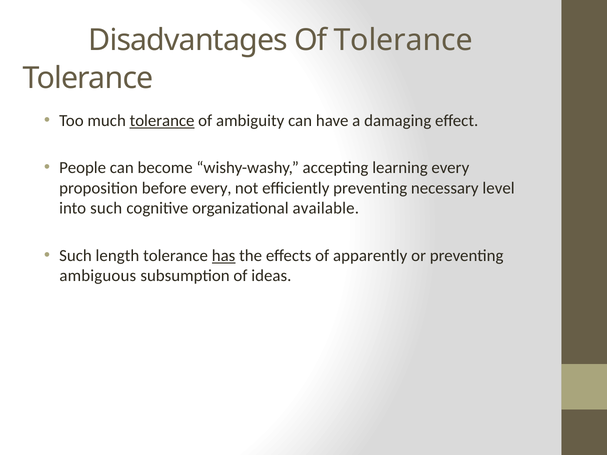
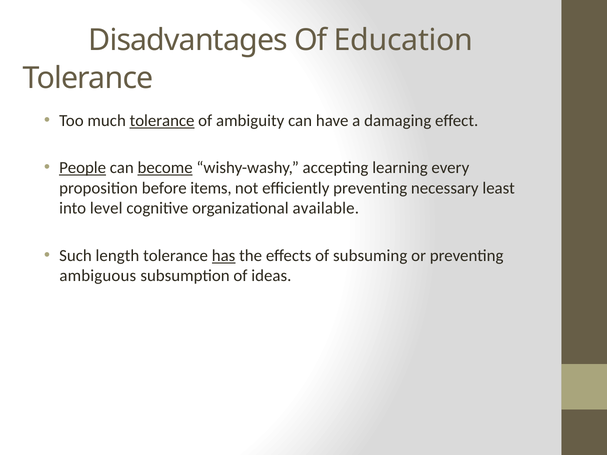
Of Tolerance: Tolerance -> Education
People underline: none -> present
become underline: none -> present
before every: every -> items
level: level -> least
into such: such -> level
apparently: apparently -> subsuming
